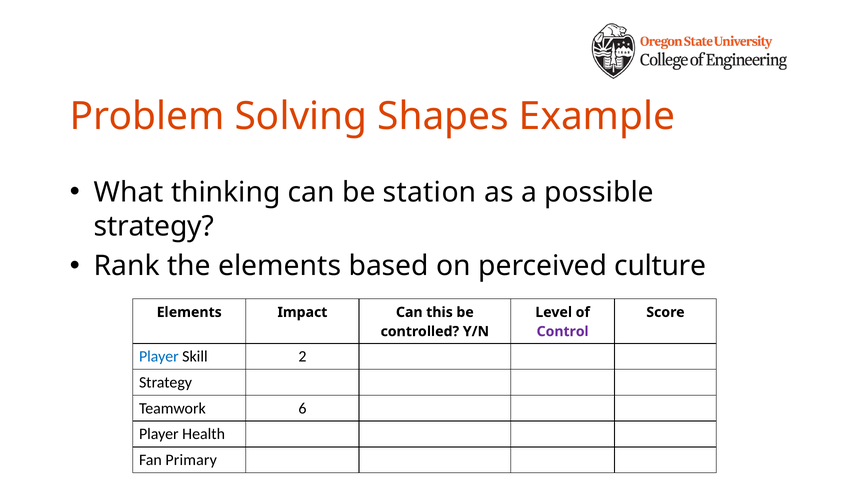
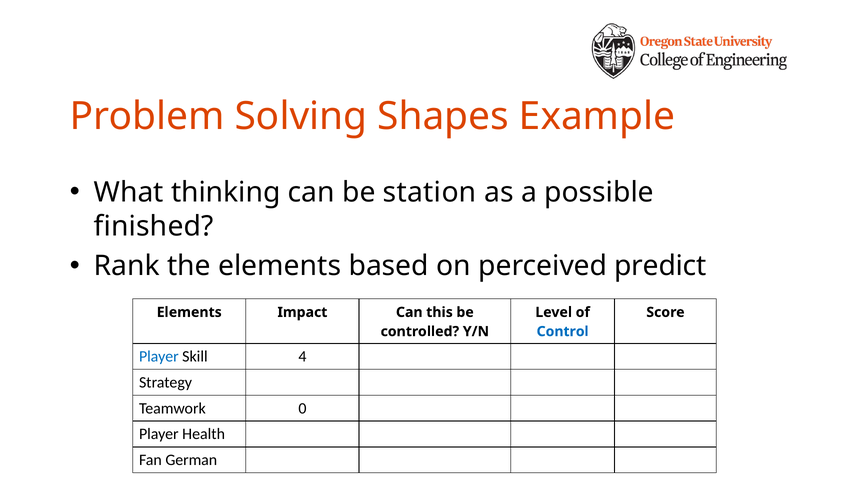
strategy at (154, 226): strategy -> finished
culture: culture -> predict
Control colour: purple -> blue
2: 2 -> 4
6: 6 -> 0
Primary: Primary -> German
